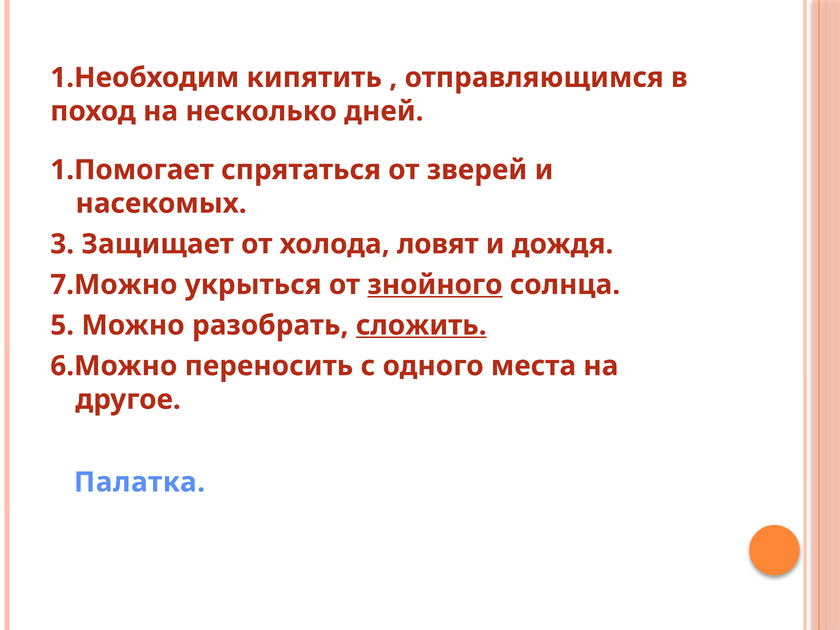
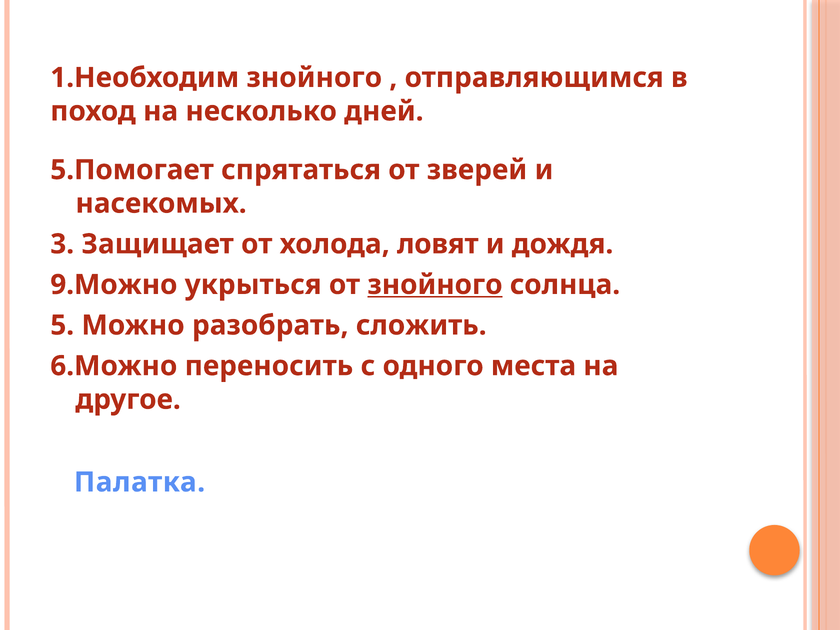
1.Необходим кипятить: кипятить -> знойного
1.Помогает: 1.Помогает -> 5.Помогает
7.Можно: 7.Можно -> 9.Можно
сложить underline: present -> none
